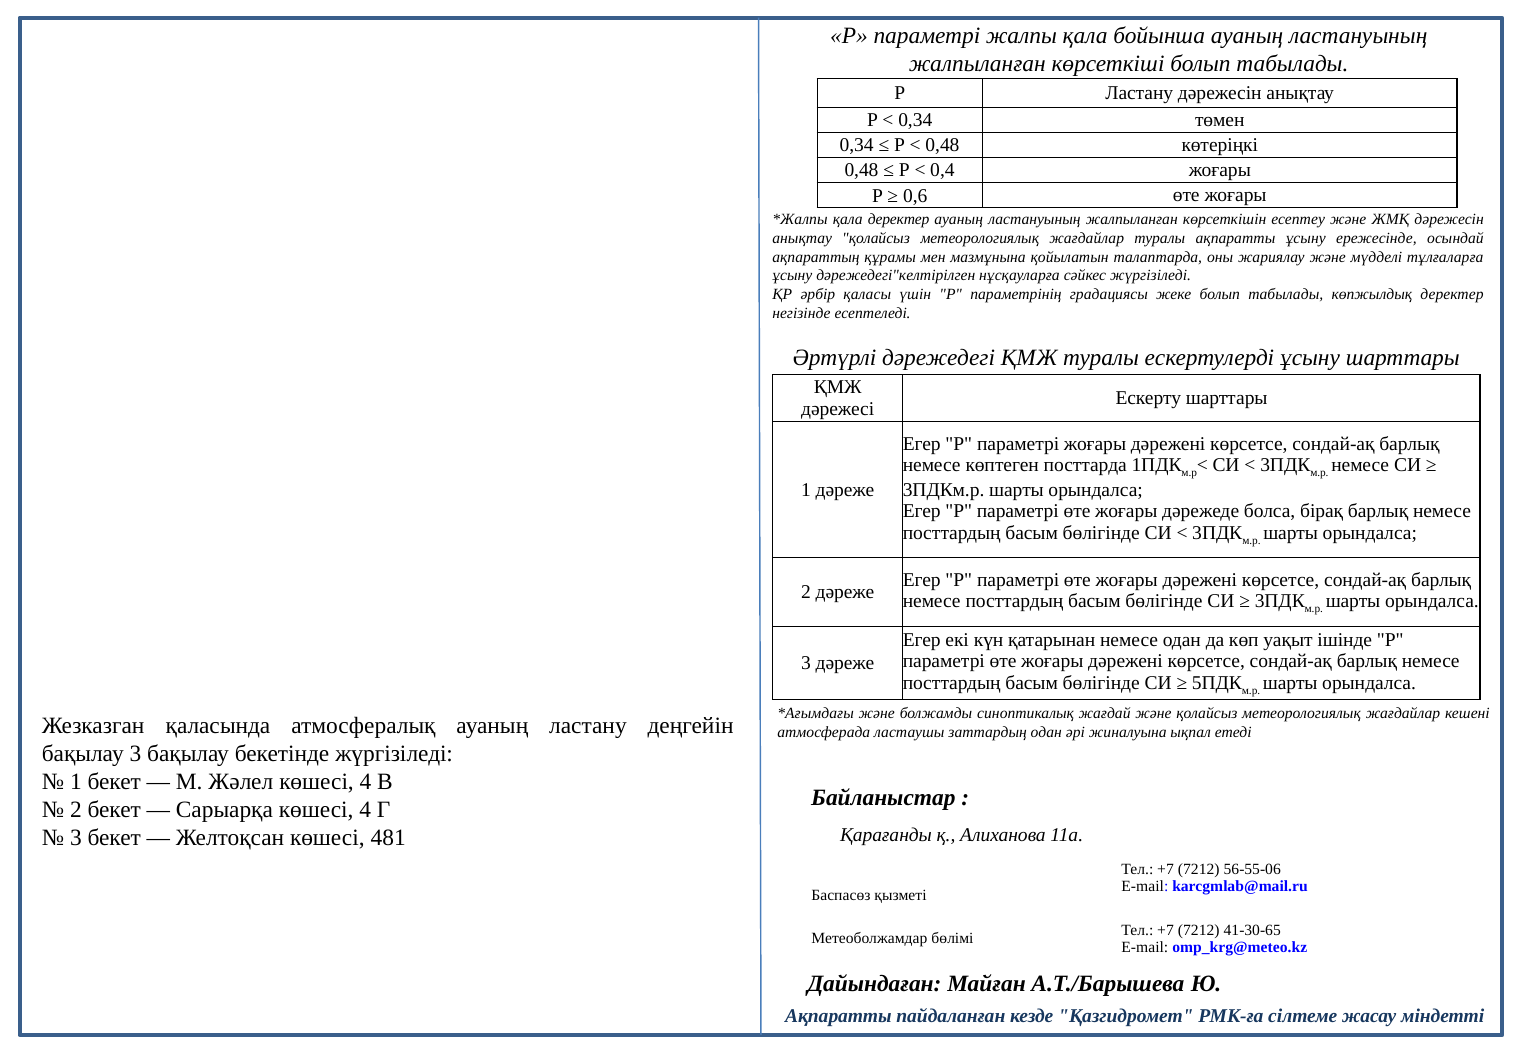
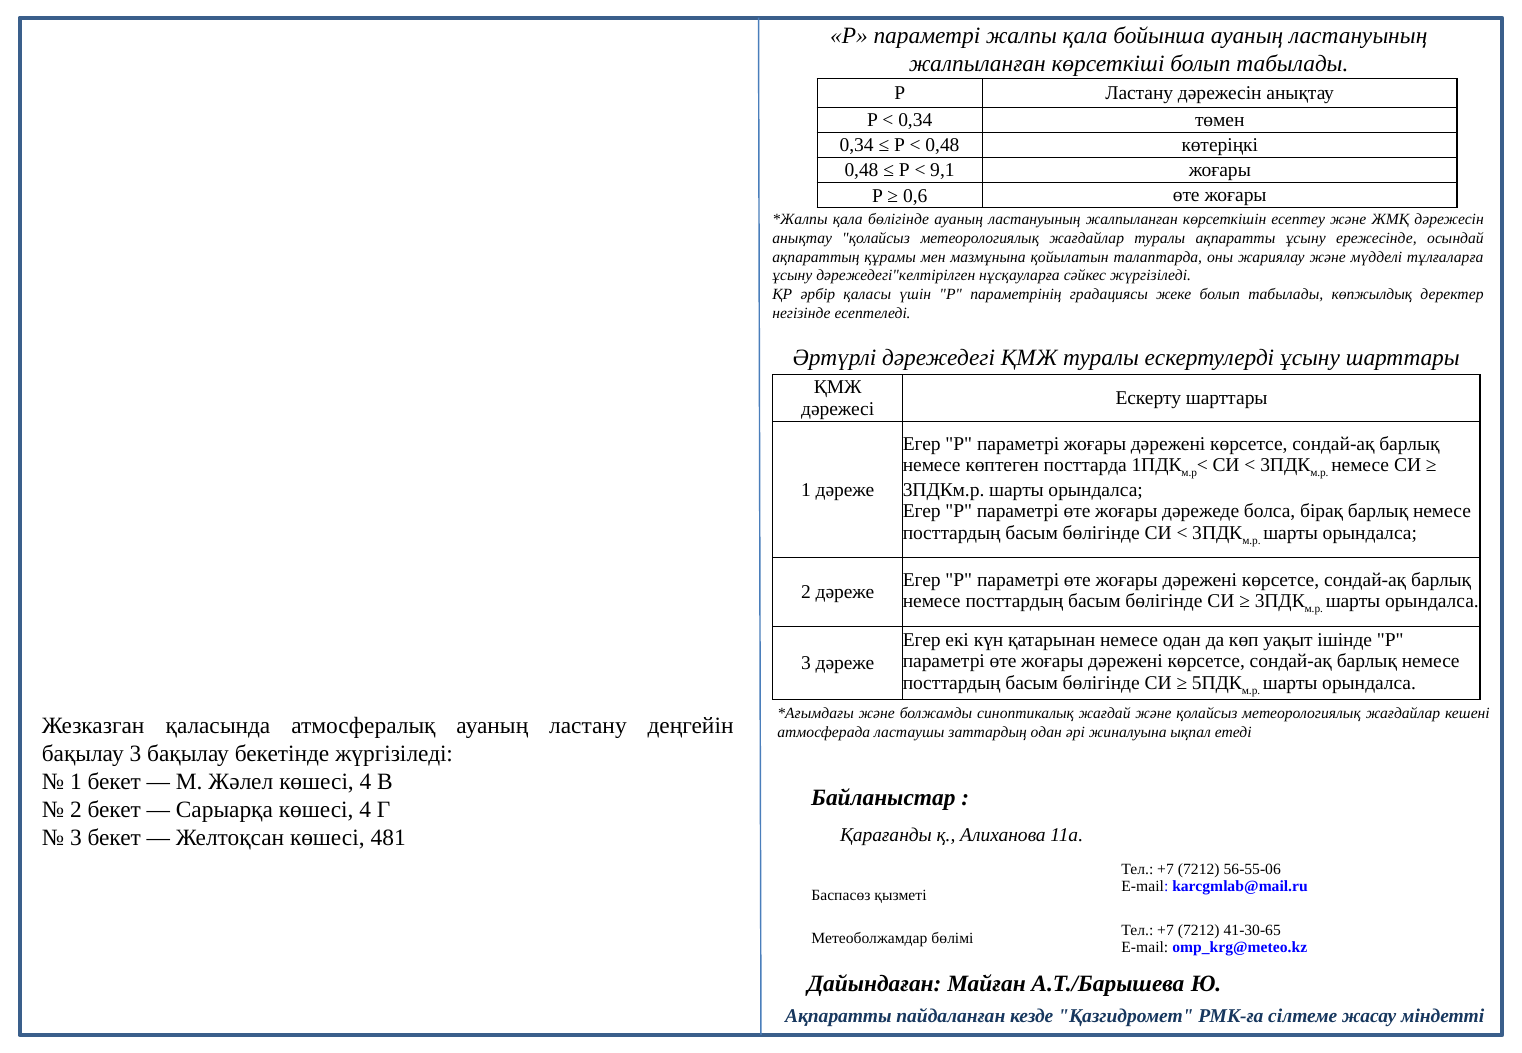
0,4: 0,4 -> 9,1
қала деректер: деректер -> бөлігінде
